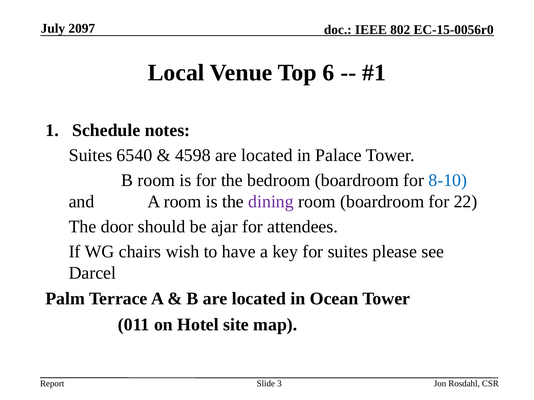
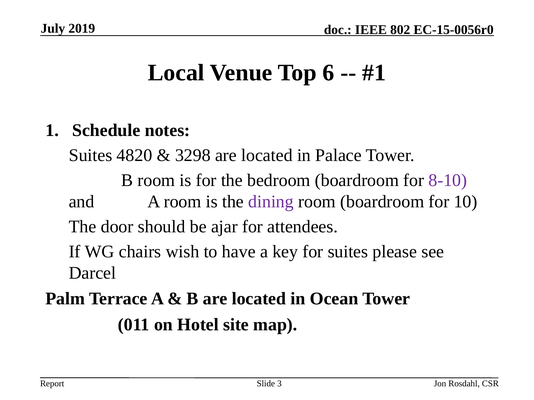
2097: 2097 -> 2019
6540: 6540 -> 4820
4598: 4598 -> 3298
8-10 colour: blue -> purple
22: 22 -> 10
